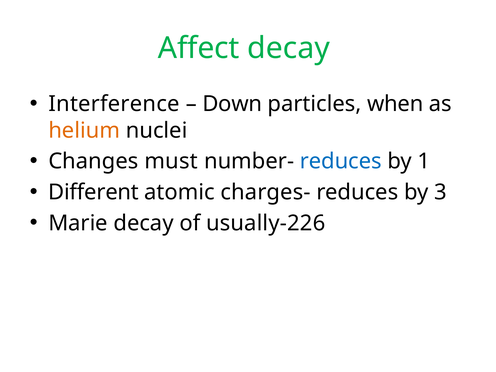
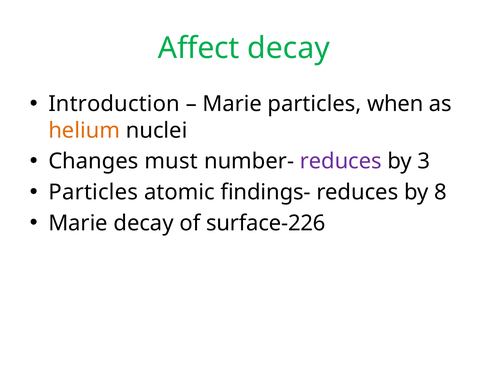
Interference: Interference -> Introduction
Down at (232, 104): Down -> Marie
reduces at (341, 161) colour: blue -> purple
1: 1 -> 3
Different at (94, 192): Different -> Particles
charges-: charges- -> findings-
3: 3 -> 8
usually-226: usually-226 -> surface-226
